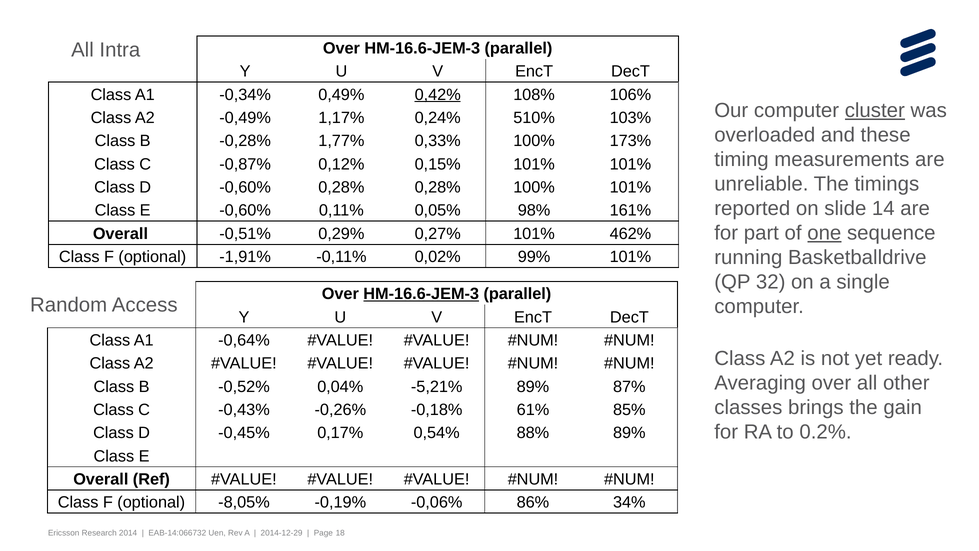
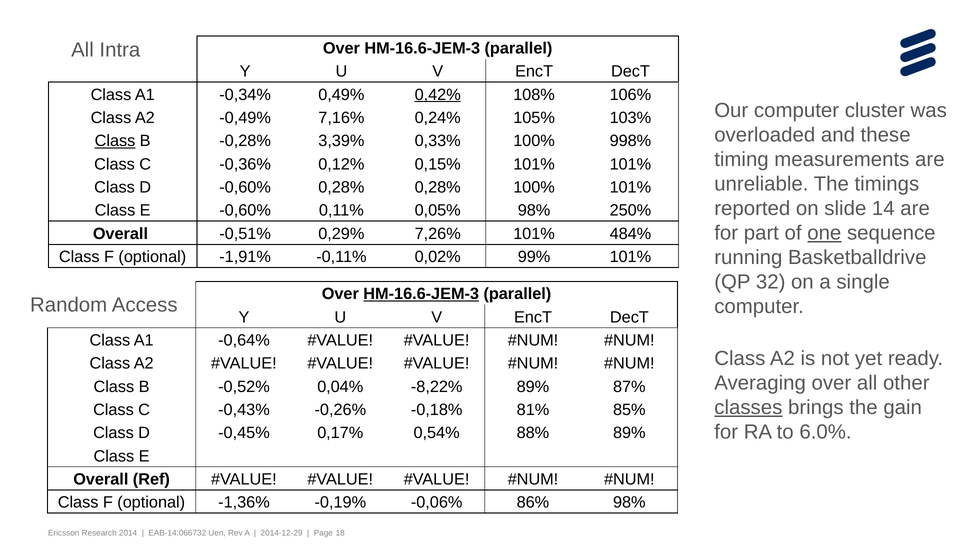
cluster underline: present -> none
1,17%: 1,17% -> 7,16%
510%: 510% -> 105%
Class at (115, 141) underline: none -> present
1,77%: 1,77% -> 3,39%
173%: 173% -> 998%
-0,87%: -0,87% -> -0,36%
161%: 161% -> 250%
0,27%: 0,27% -> 7,26%
462%: 462% -> 484%
-5,21%: -5,21% -> -8,22%
classes underline: none -> present
61%: 61% -> 81%
0.2%: 0.2% -> 6.0%
-8,05%: -8,05% -> -1,36%
86% 34%: 34% -> 98%
